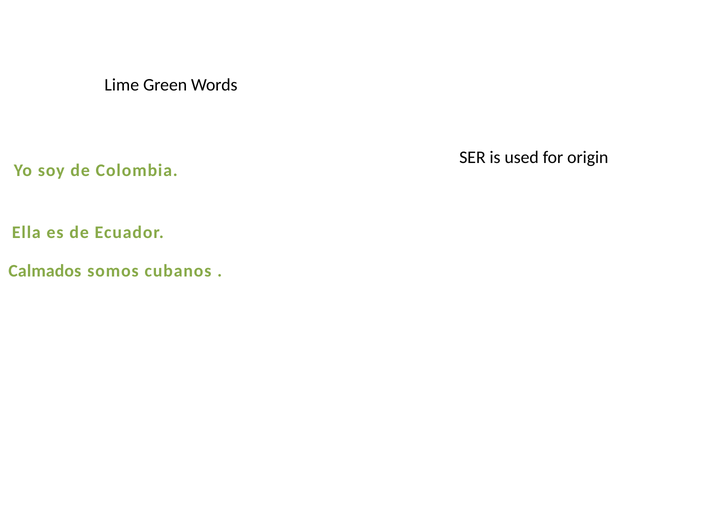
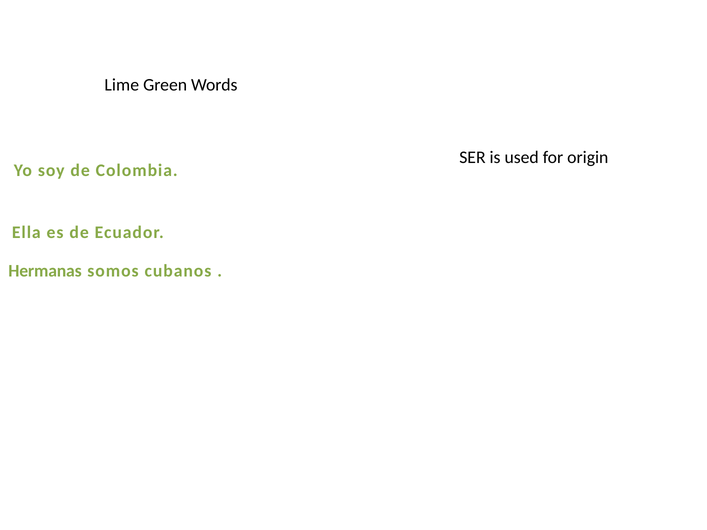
Calmados: Calmados -> Hermanas
